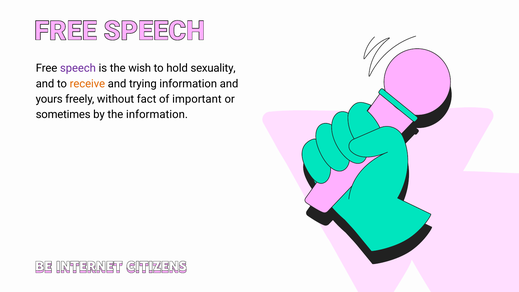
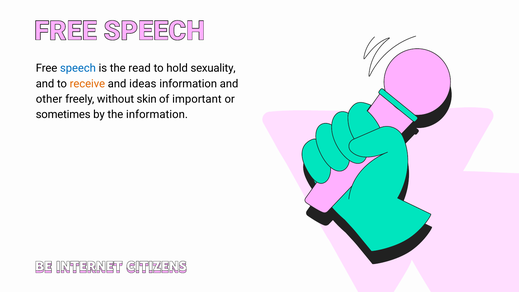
speech colour: purple -> blue
wish: wish -> read
trying: trying -> ideas
yours: yours -> other
fact: fact -> skin
